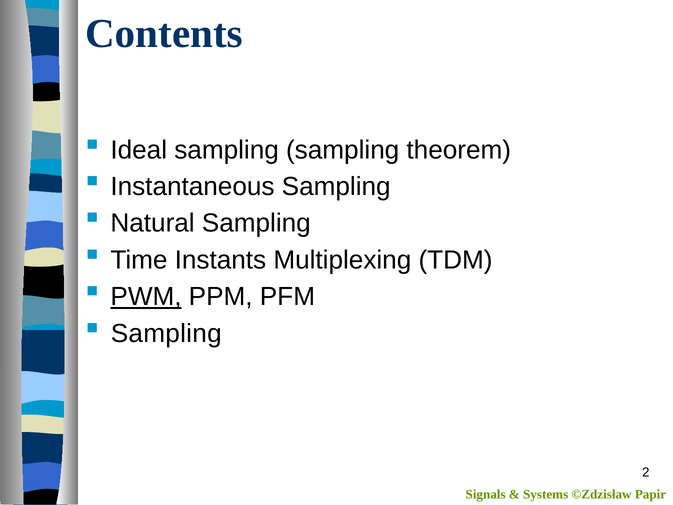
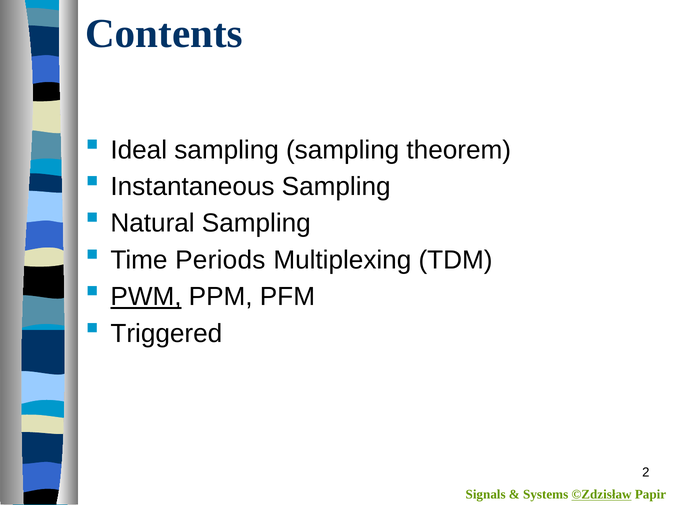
Instants: Instants -> Periods
Sampling at (166, 333): Sampling -> Triggered
©Zdzisław underline: none -> present
